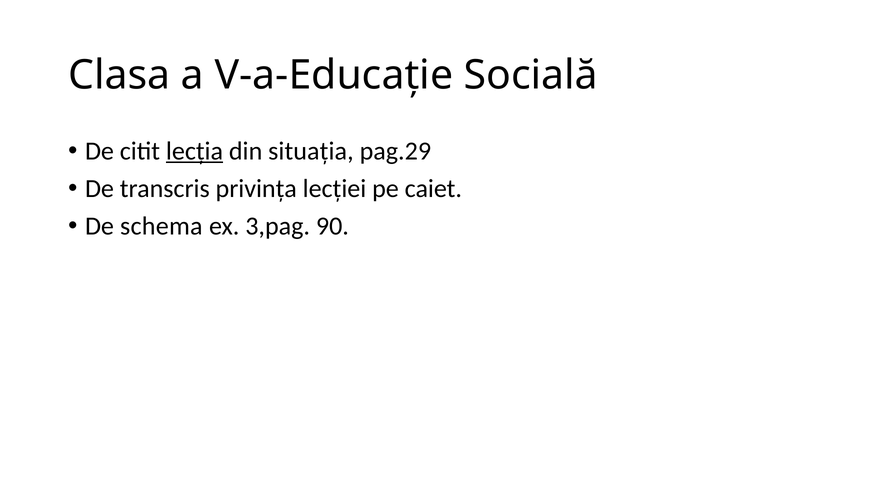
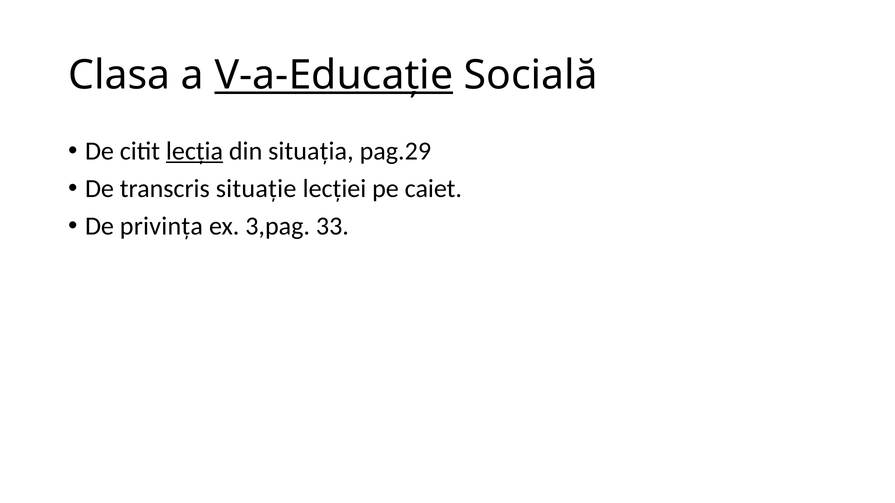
V-a-Educație underline: none -> present
privința: privința -> situație
schema: schema -> privința
90: 90 -> 33
